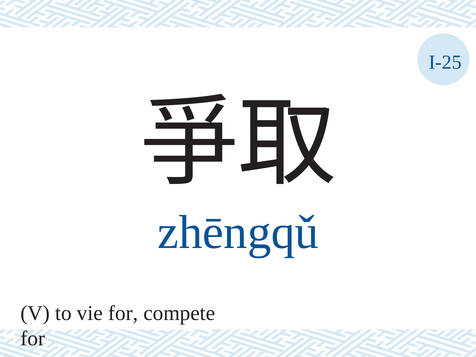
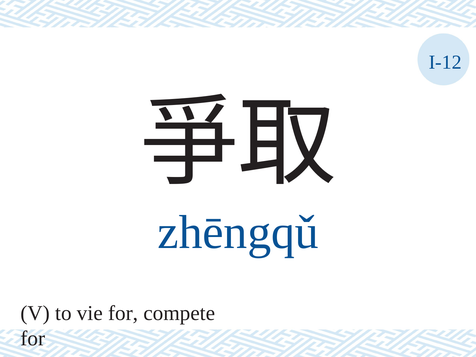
I-25: I-25 -> I-12
